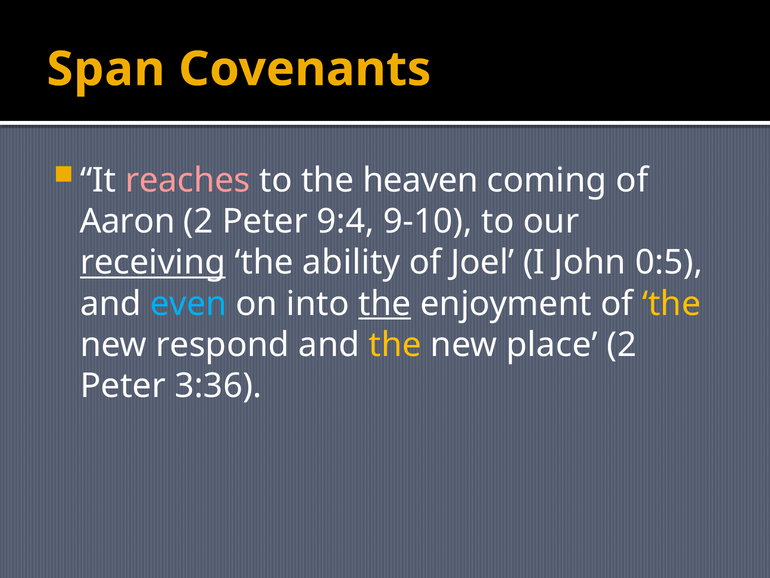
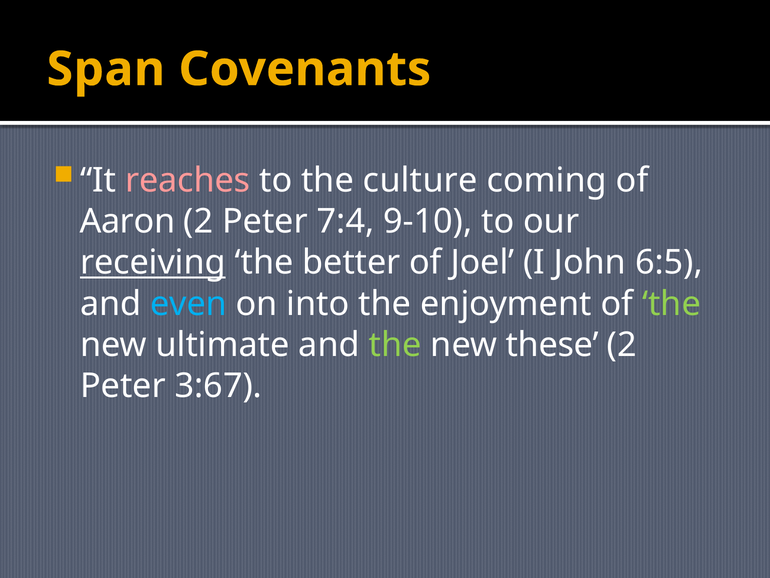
heaven: heaven -> culture
9:4: 9:4 -> 7:4
ability: ability -> better
0:5: 0:5 -> 6:5
the at (385, 303) underline: present -> none
the at (671, 303) colour: yellow -> light green
respond: respond -> ultimate
the at (395, 345) colour: yellow -> light green
place: place -> these
3:36: 3:36 -> 3:67
